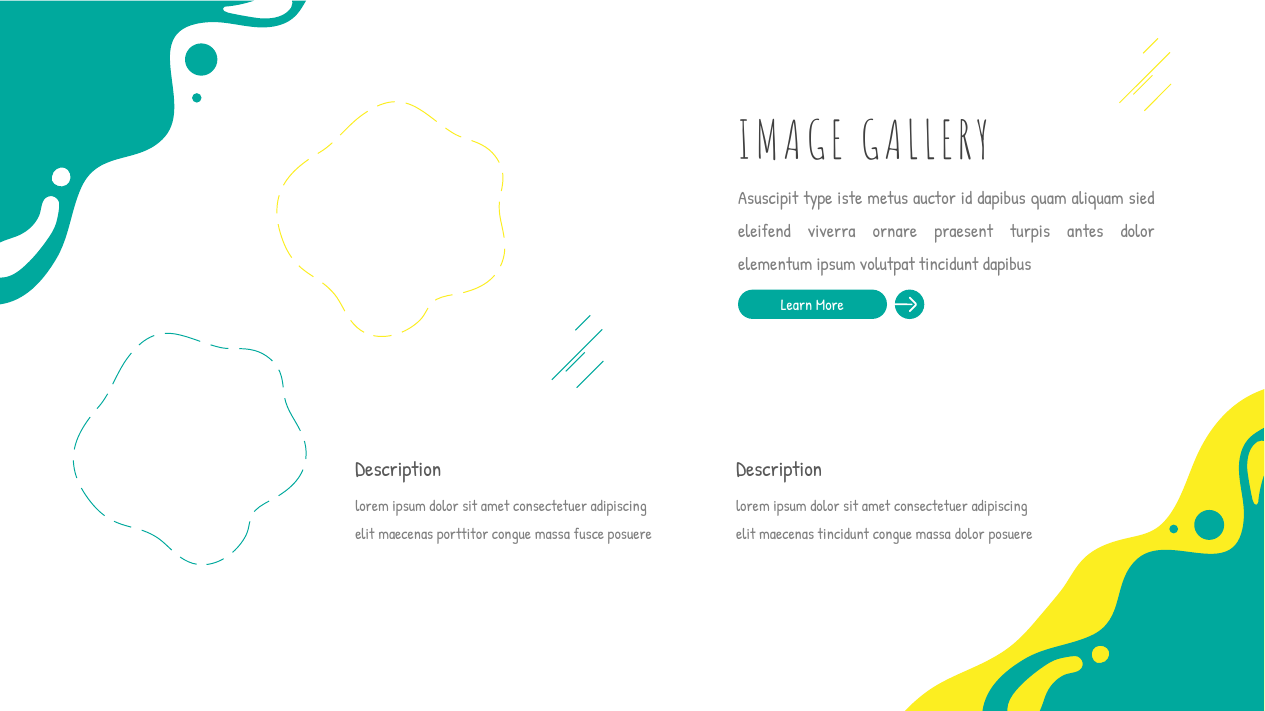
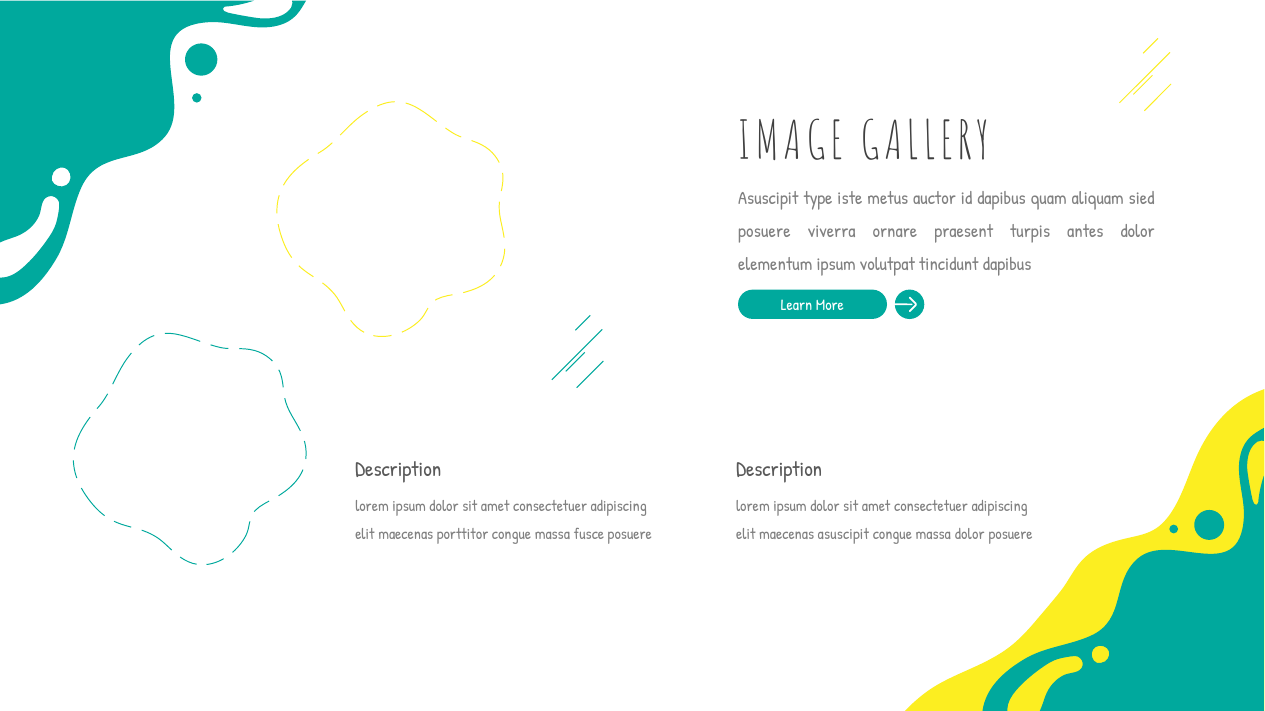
eleifend at (765, 231): eleifend -> posuere
maecenas tincidunt: tincidunt -> asuscipit
